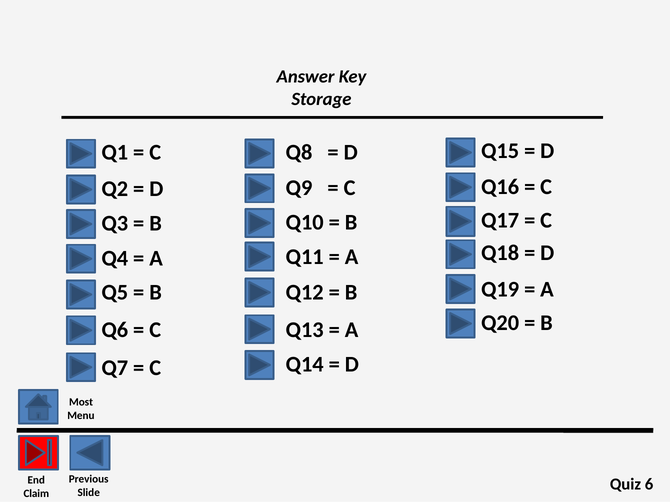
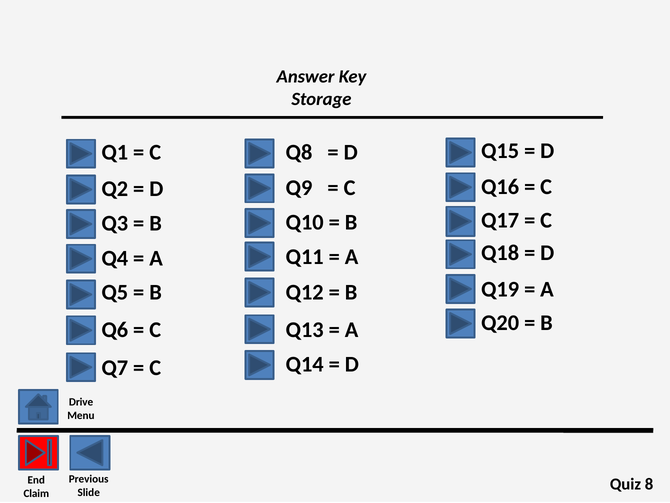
Most: Most -> Drive
6: 6 -> 8
